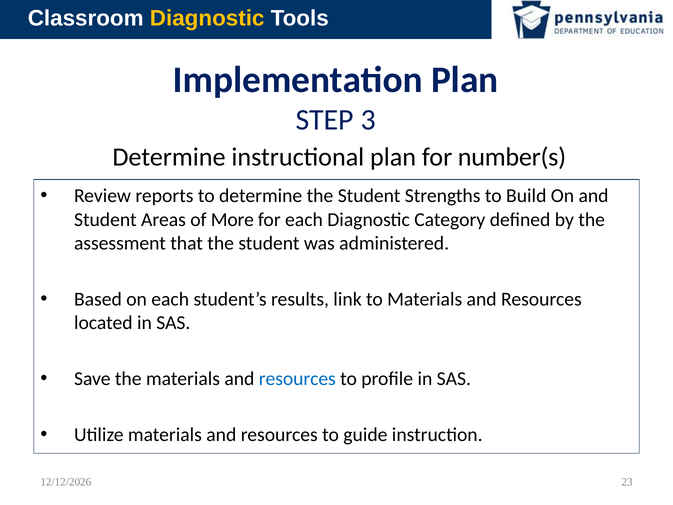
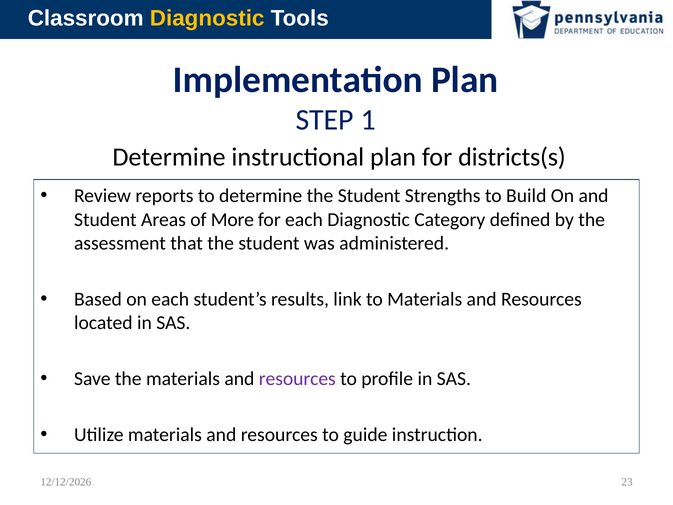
3: 3 -> 1
number(s: number(s -> districts(s
resources at (297, 379) colour: blue -> purple
